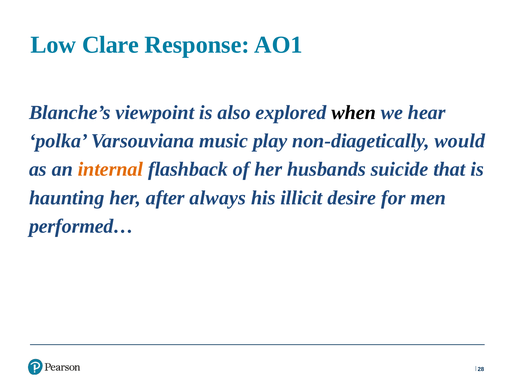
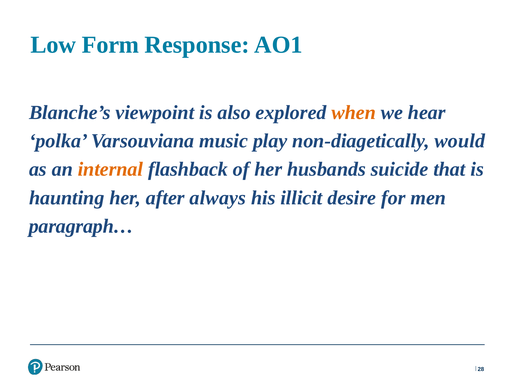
Clare: Clare -> Form
when colour: black -> orange
performed…: performed… -> paragraph…
